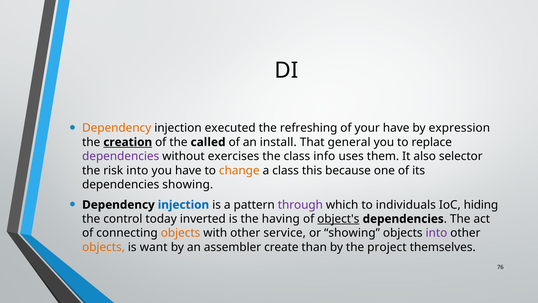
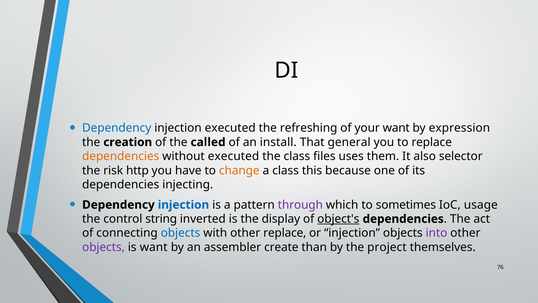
Dependency at (117, 128) colour: orange -> blue
your have: have -> want
creation underline: present -> none
dependencies at (121, 156) colour: purple -> orange
without exercises: exercises -> executed
info: info -> files
risk into: into -> http
dependencies showing: showing -> injecting
individuals: individuals -> sometimes
hiding: hiding -> usage
today: today -> string
having: having -> display
objects at (181, 233) colour: orange -> blue
other service: service -> replace
or showing: showing -> injection
objects at (103, 247) colour: orange -> purple
